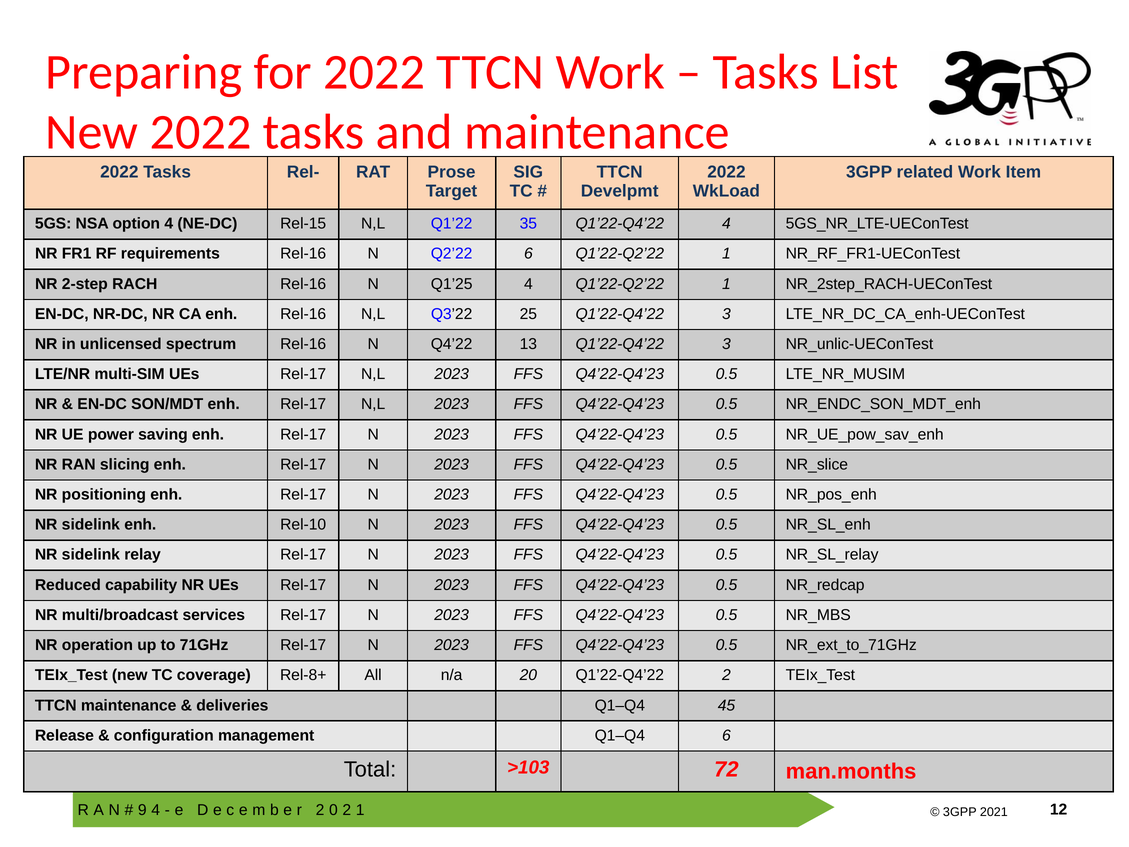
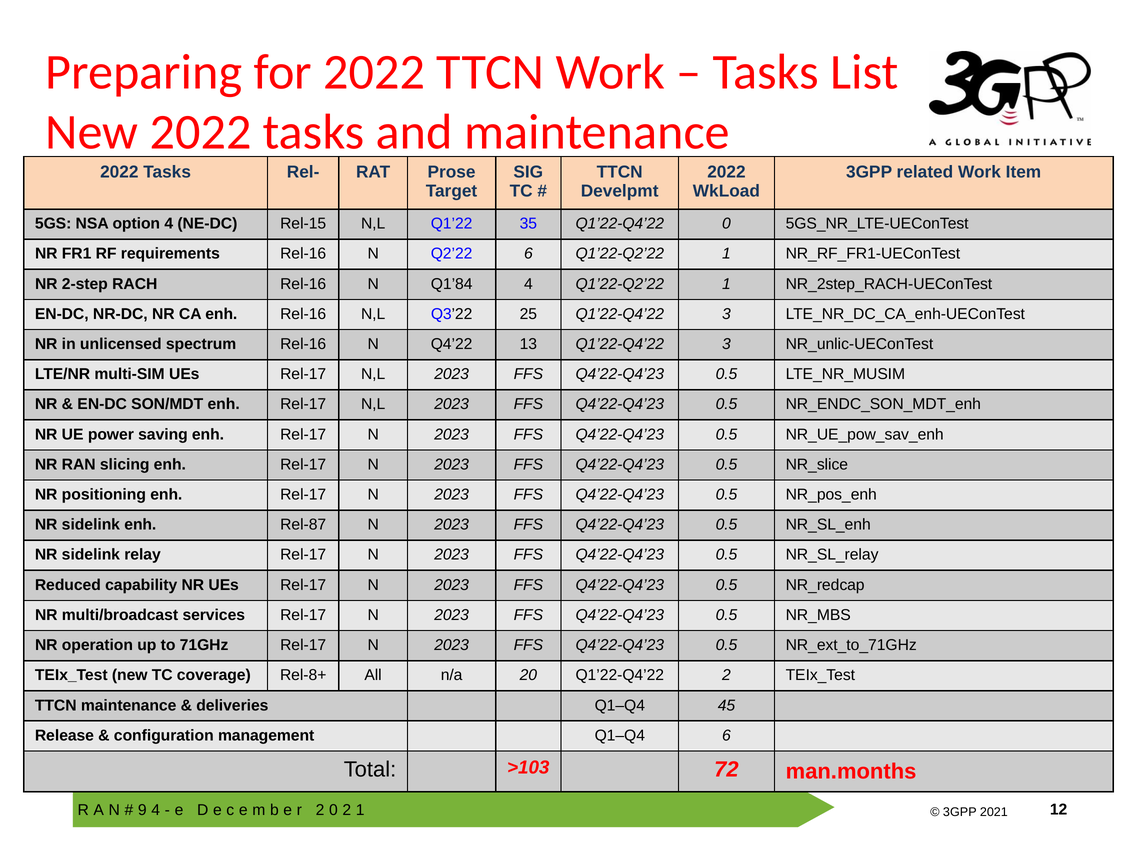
Q1’22-Q4’22 4: 4 -> 0
Q1’25: Q1’25 -> Q1’84
Rel-10: Rel-10 -> Rel-87
